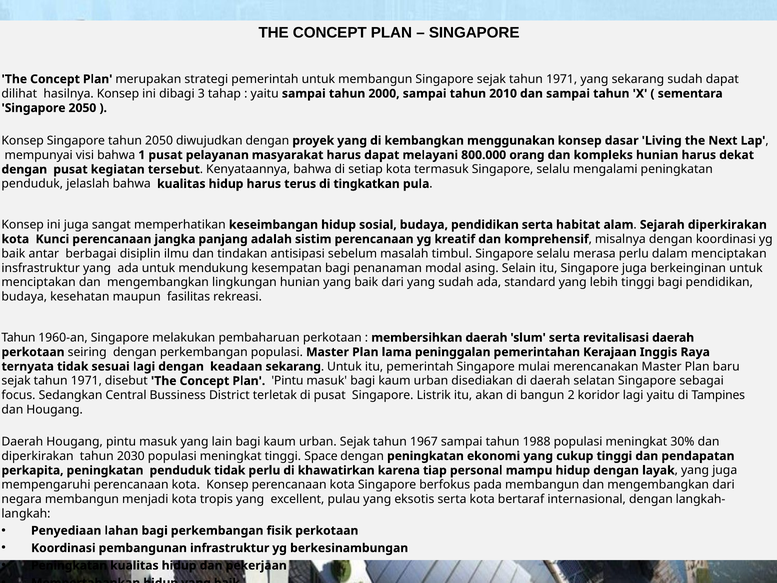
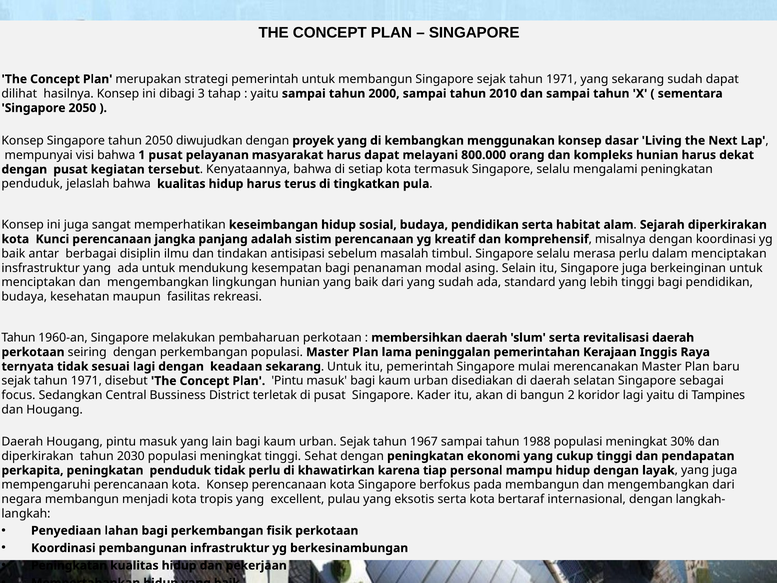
Listrik: Listrik -> Kader
Space: Space -> Sehat
